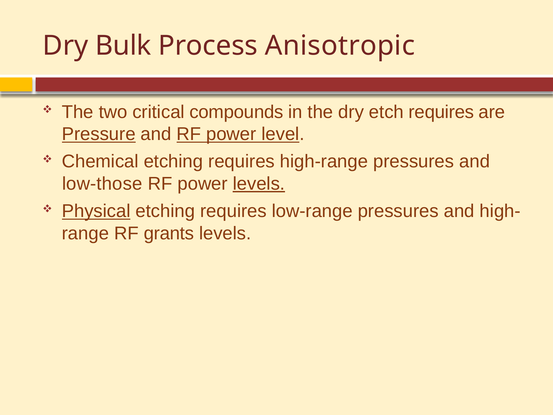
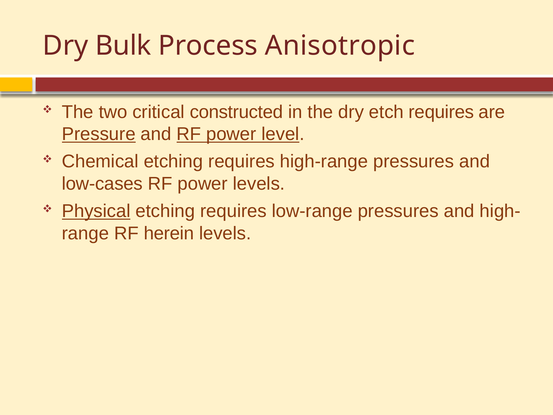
compounds: compounds -> constructed
low-those: low-those -> low-cases
levels at (259, 184) underline: present -> none
grants: grants -> herein
